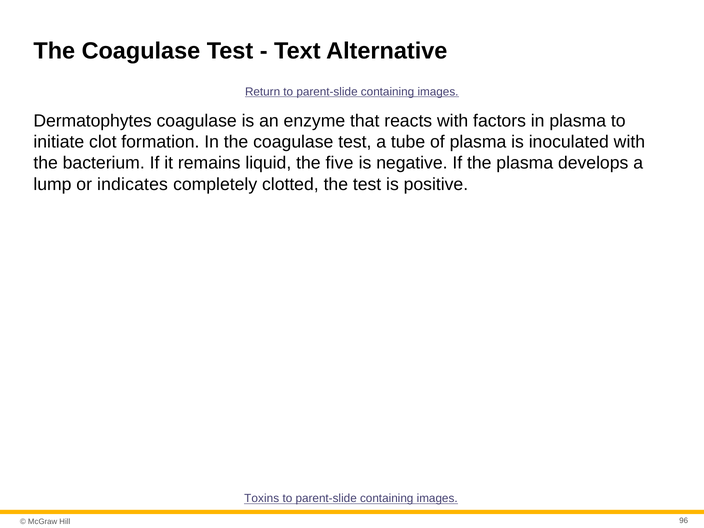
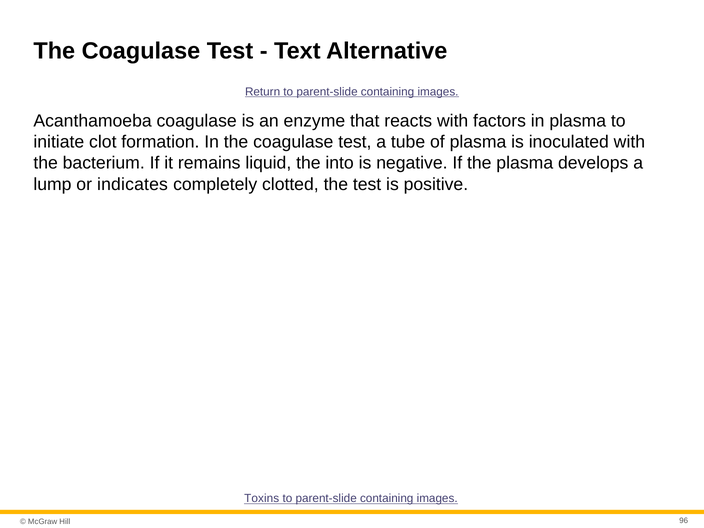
Dermatophytes: Dermatophytes -> Acanthamoeba
five: five -> into
